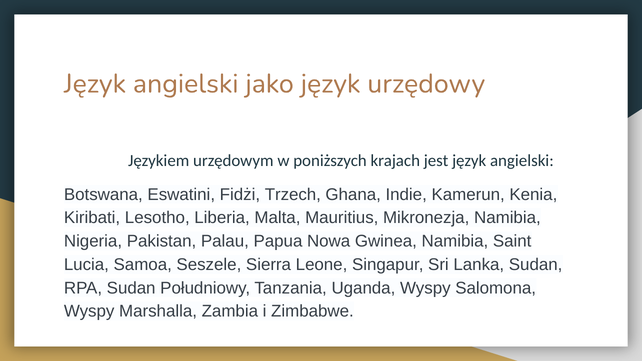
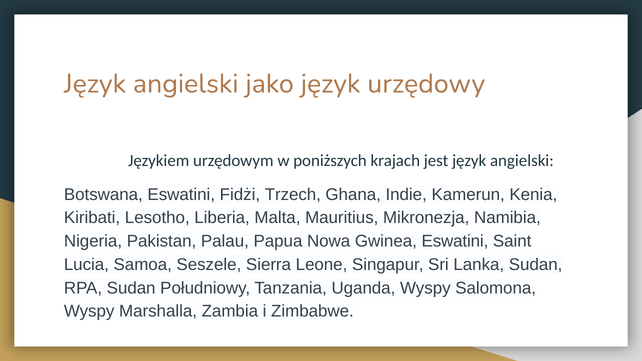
Gwinea Namibia: Namibia -> Eswatini
